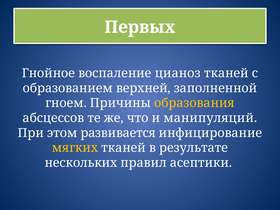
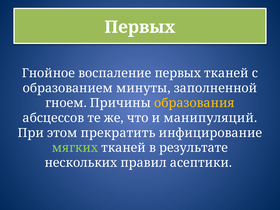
воспаление цианоз: цианоз -> первых
верхней: верхней -> минуты
развивается: развивается -> прекратить
мягких colour: yellow -> light green
